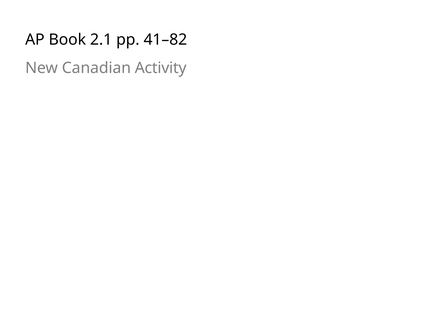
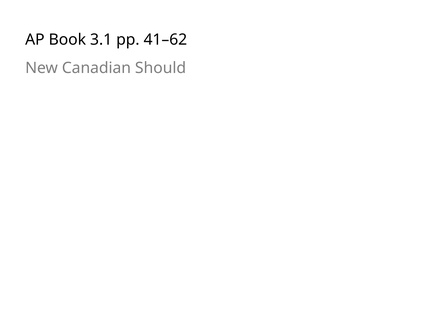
2.1: 2.1 -> 3.1
41–82: 41–82 -> 41–62
Activity: Activity -> Should
